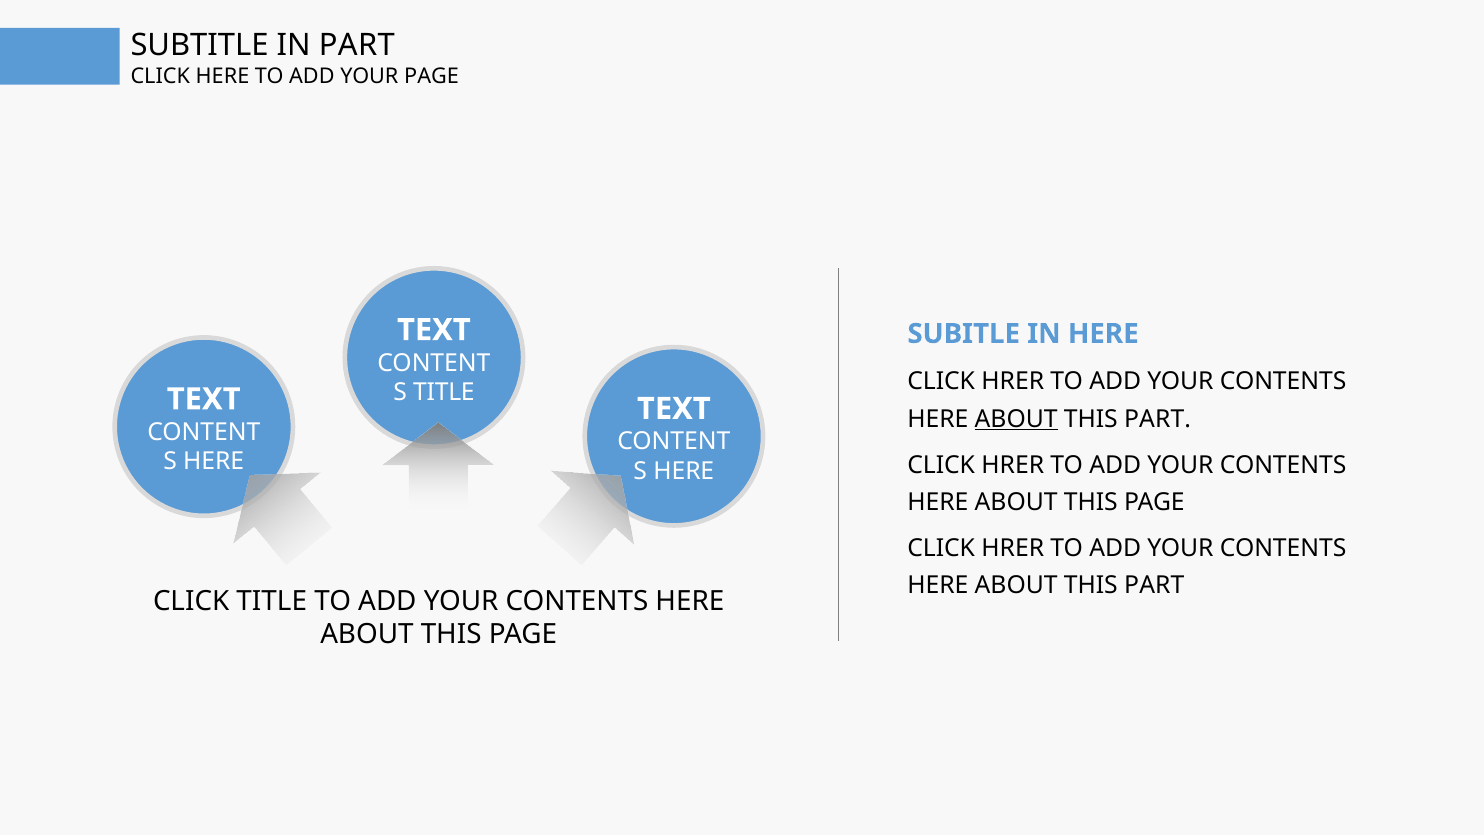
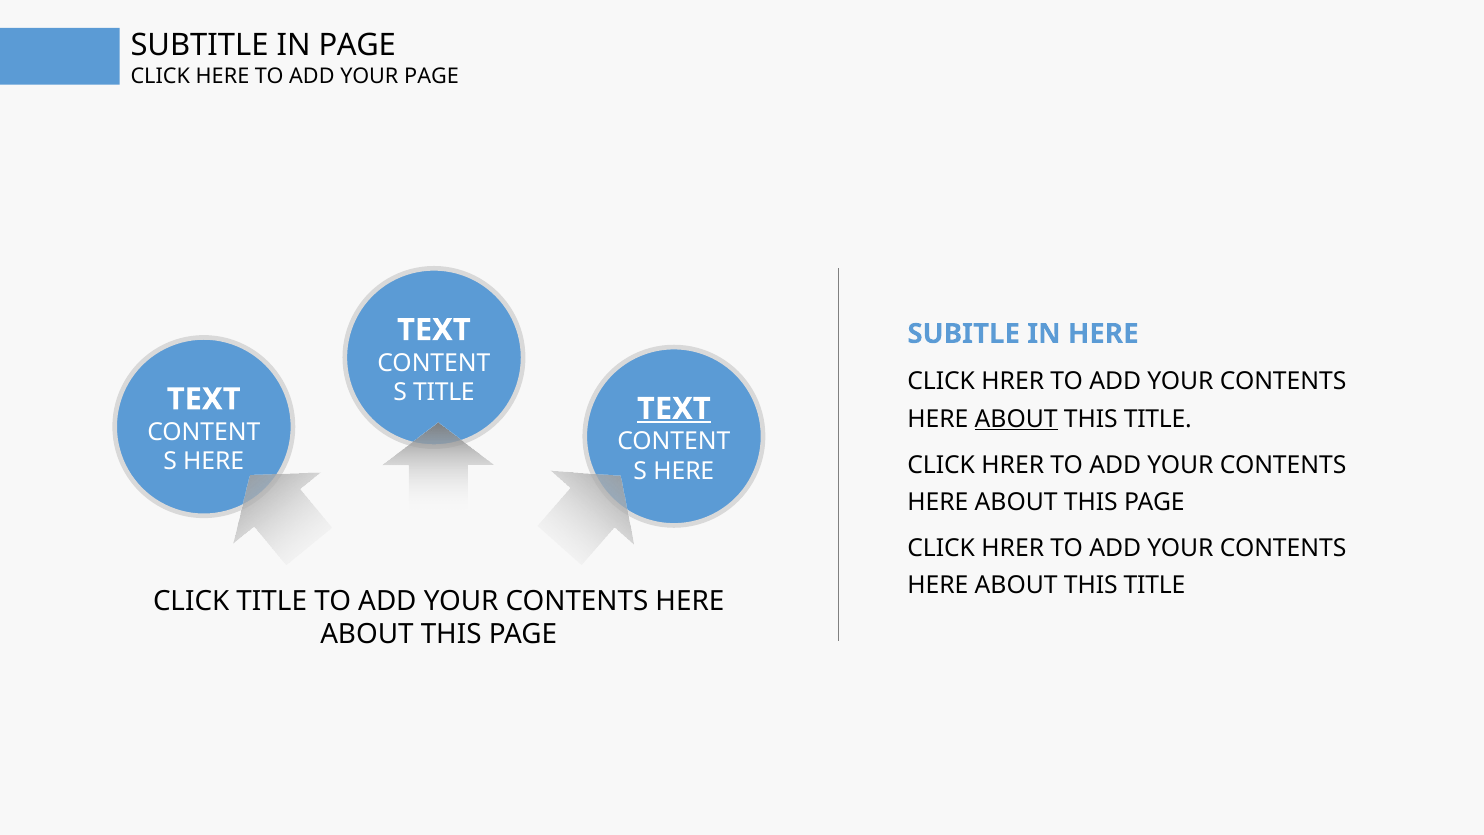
IN PART: PART -> PAGE
TEXT at (674, 409) underline: none -> present
PART at (1158, 419): PART -> TITLE
PART at (1154, 586): PART -> TITLE
